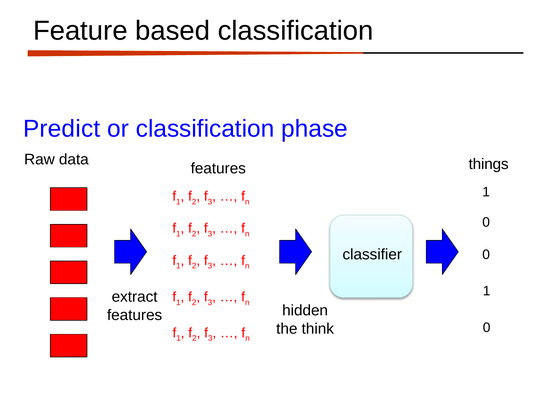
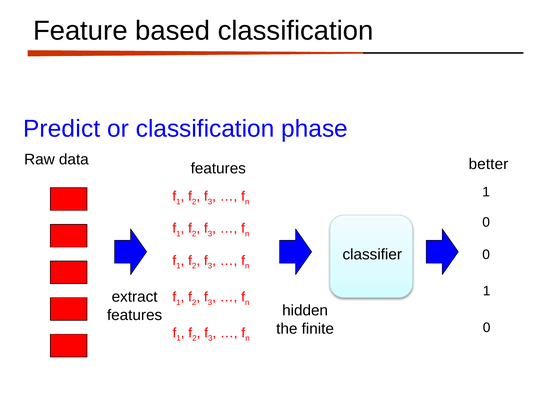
things: things -> better
think: think -> finite
